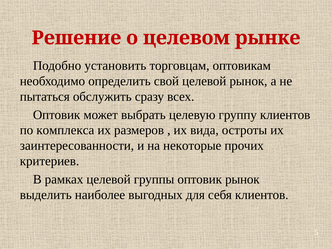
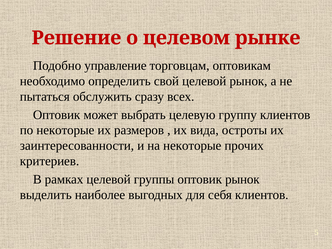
установить: установить -> управление
по комплекса: комплекса -> некоторые
